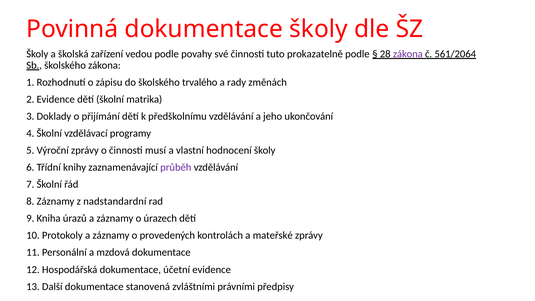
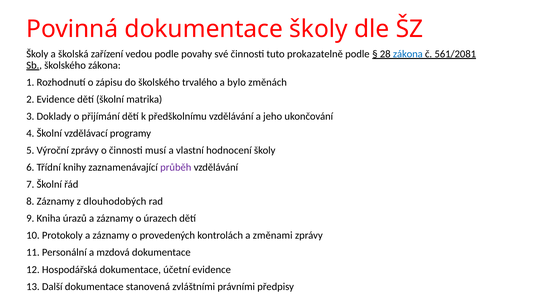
zákona at (408, 54) colour: purple -> blue
561/2064: 561/2064 -> 561/2081
rady: rady -> bylo
nadstandardní: nadstandardní -> dlouhodobých
mateřské: mateřské -> změnami
